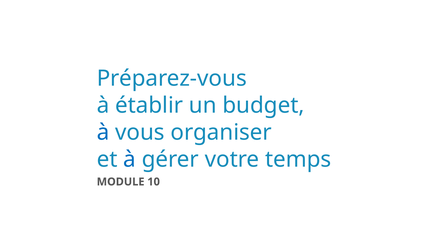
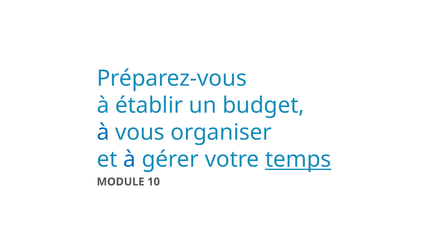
temps underline: none -> present
